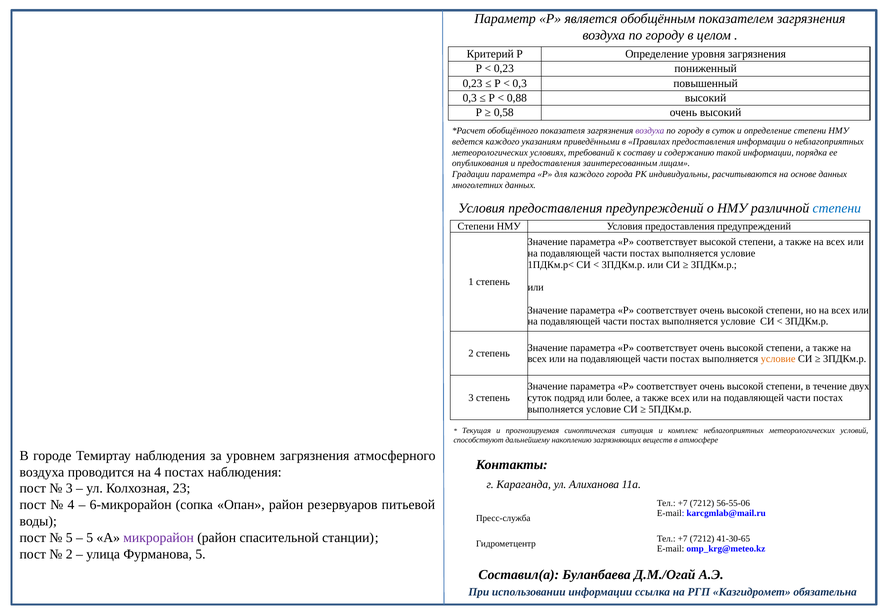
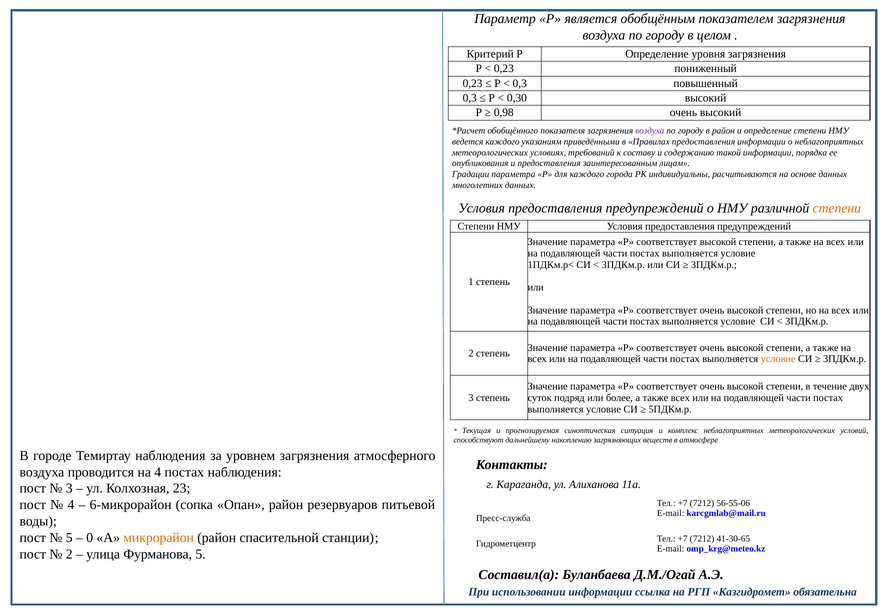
0,88: 0,88 -> 0,30
0,58: 0,58 -> 0,98
в суток: суток -> район
степени at (837, 208) colour: blue -> orange
5 at (90, 537): 5 -> 0
микрорайон colour: purple -> orange
